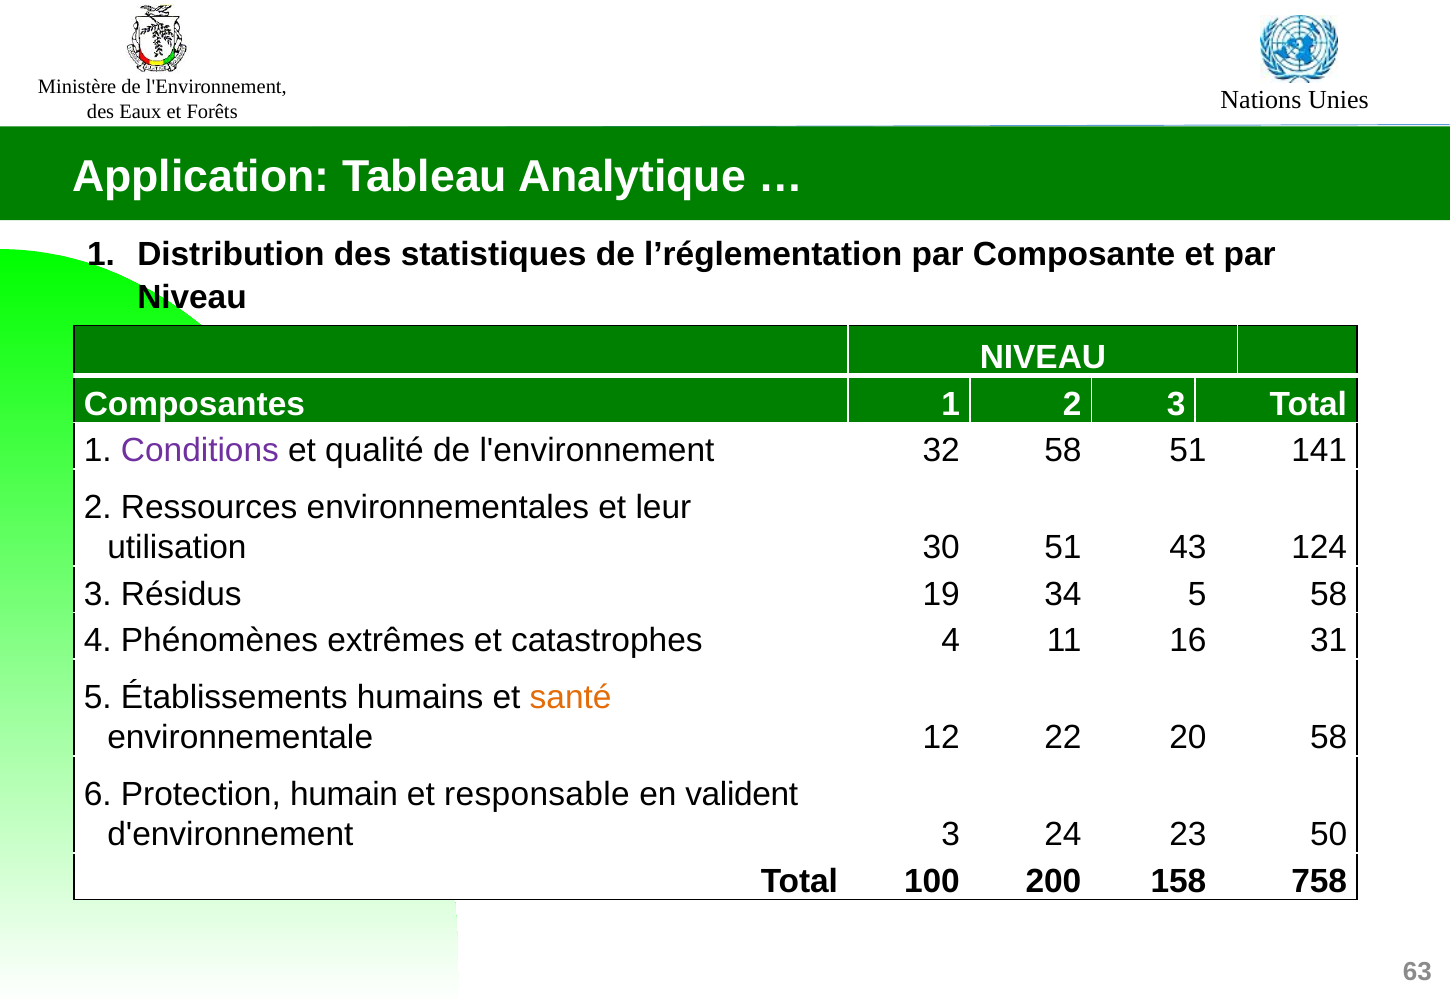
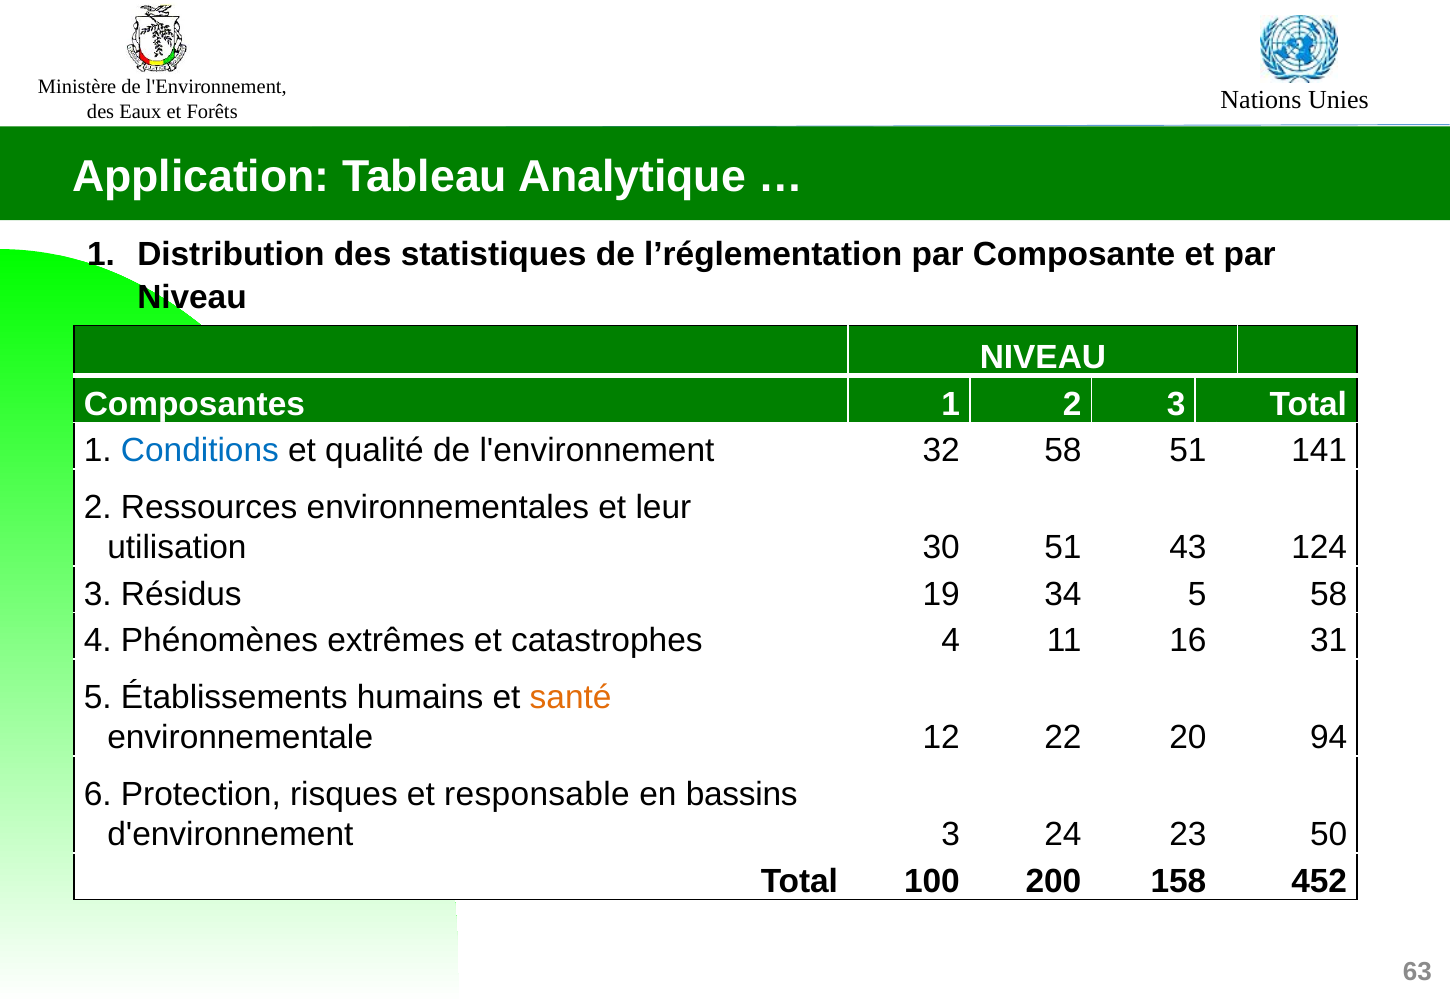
Conditions colour: purple -> blue
20 58: 58 -> 94
humain: humain -> risques
valident: valident -> bassins
758: 758 -> 452
